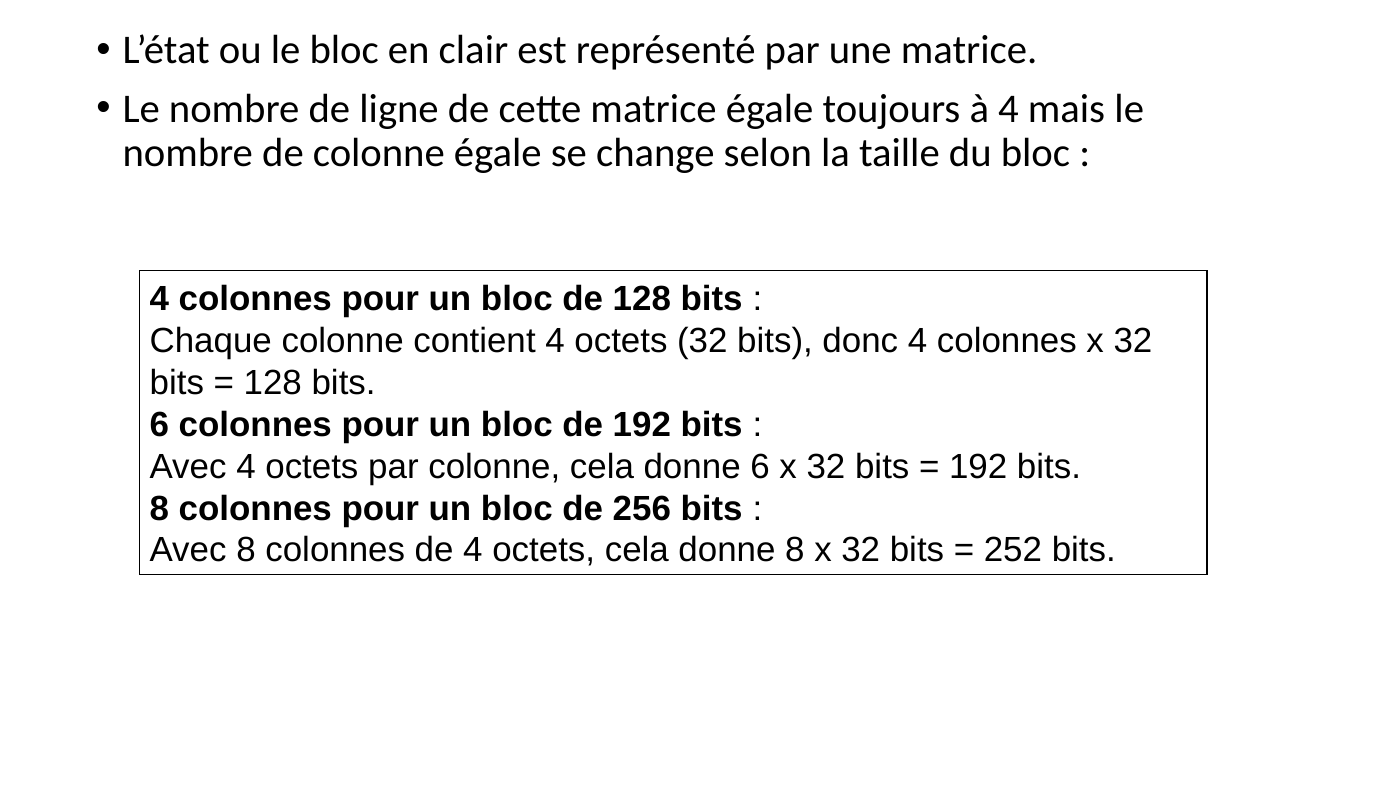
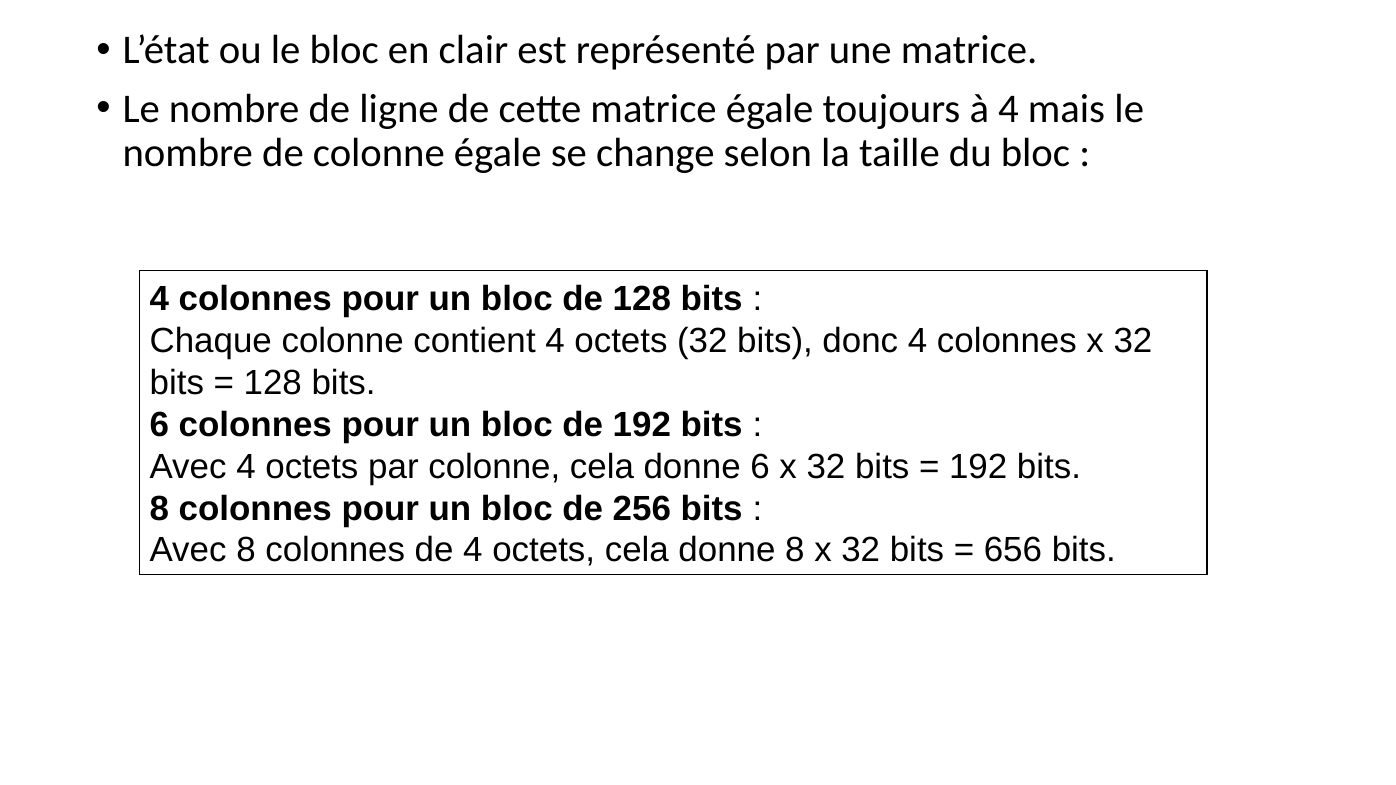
252: 252 -> 656
